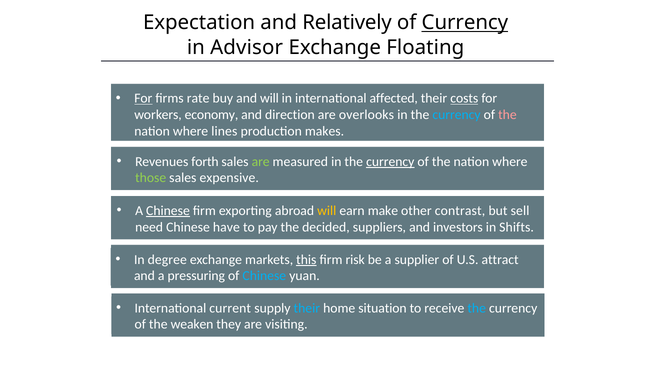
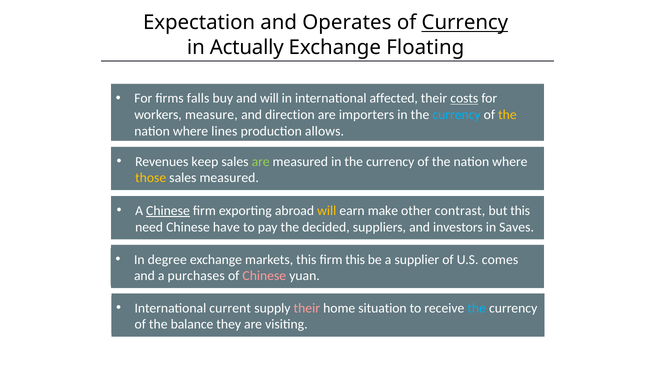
Relatively: Relatively -> Operates
Advisor: Advisor -> Actually
For at (143, 99) underline: present -> none
rate: rate -> falls
economy: economy -> measure
overlooks: overlooks -> importers
the at (507, 115) colour: pink -> yellow
makes: makes -> allows
forth: forth -> keep
currency at (390, 162) underline: present -> none
those colour: light green -> yellow
sales expensive: expensive -> measured
but sell: sell -> this
Shifts: Shifts -> Saves
this at (306, 260) underline: present -> none
firm risk: risk -> this
attract: attract -> comes
pressuring: pressuring -> purchases
Chinese at (264, 276) colour: light blue -> pink
their at (307, 308) colour: light blue -> pink
weaken: weaken -> balance
